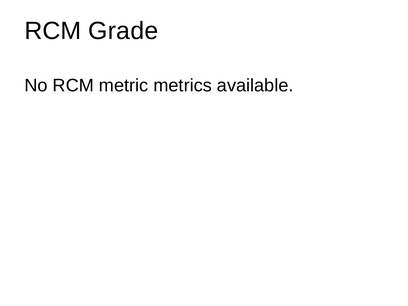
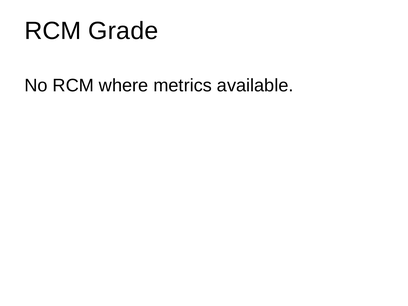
metric: metric -> where
